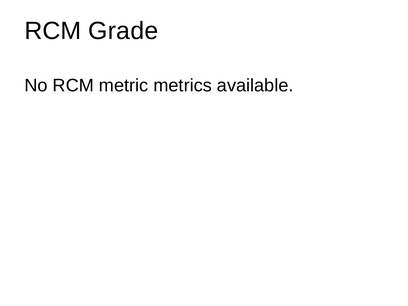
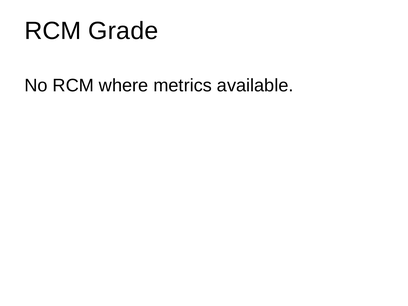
metric: metric -> where
